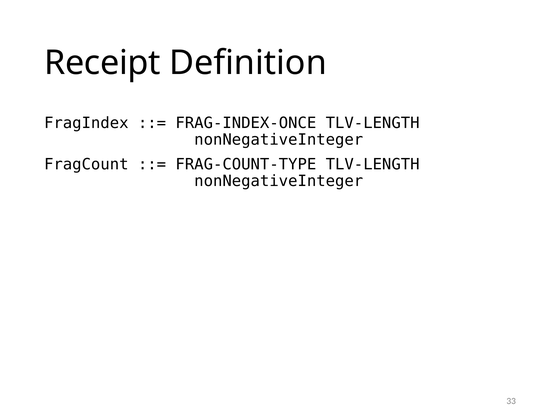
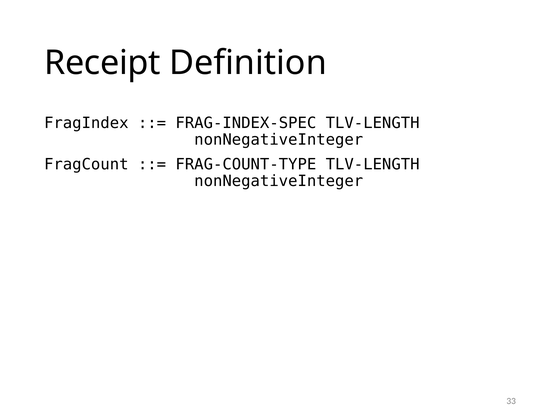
FRAG-INDEX-ONCE: FRAG-INDEX-ONCE -> FRAG-INDEX-SPEC
